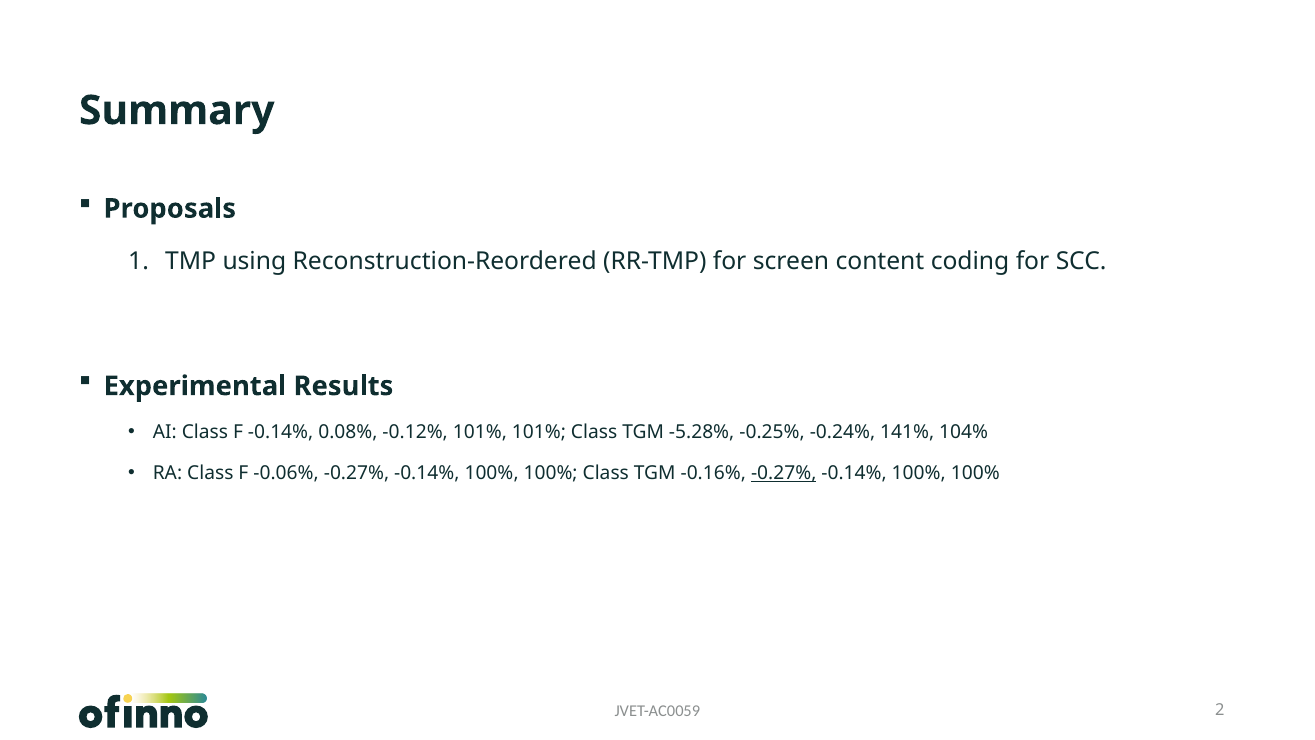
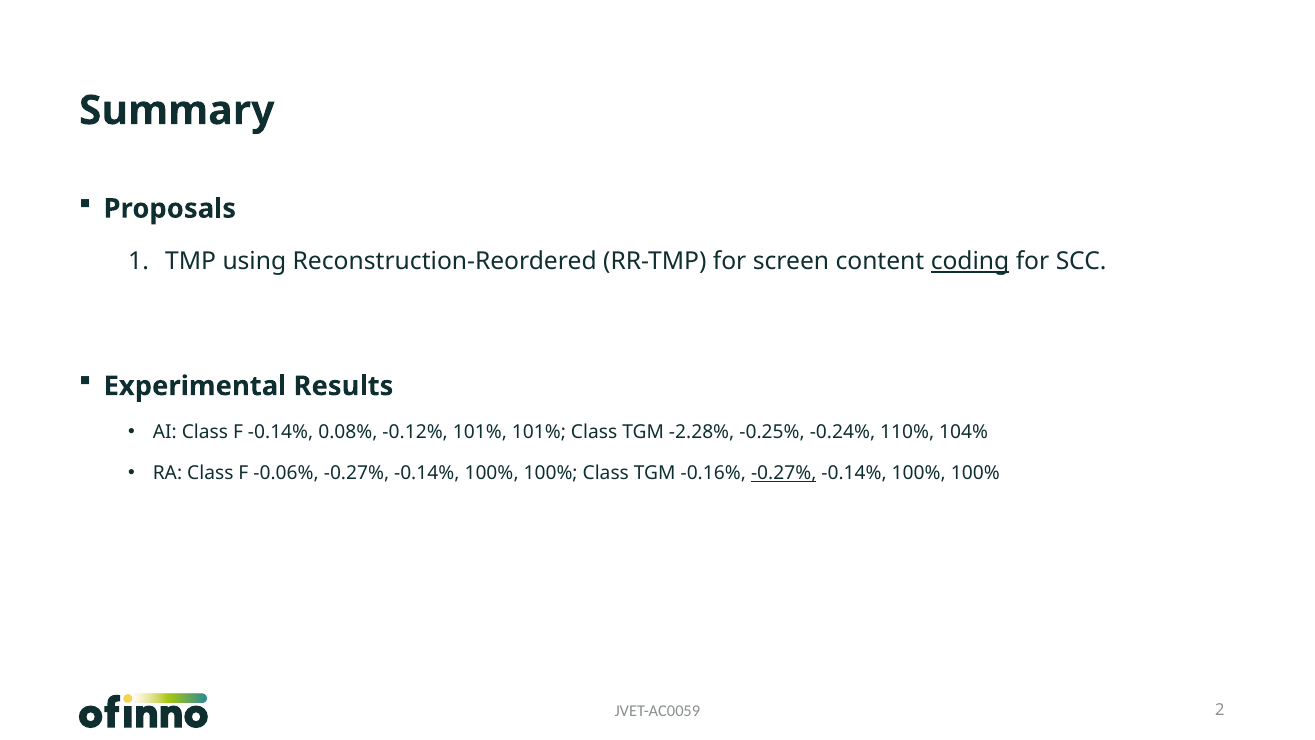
coding underline: none -> present
-5.28%: -5.28% -> -2.28%
141%: 141% -> 110%
